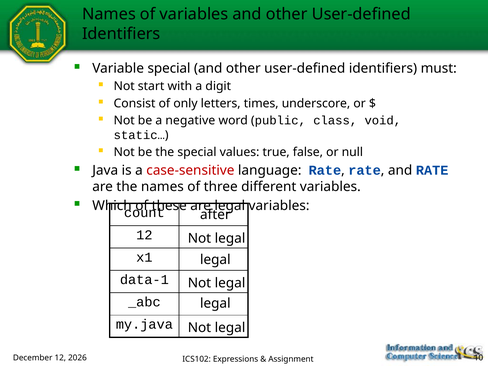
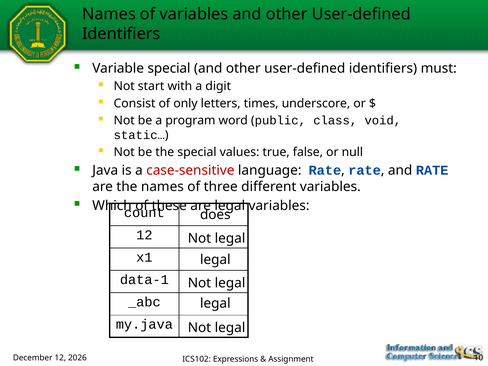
negative: negative -> program
after: after -> does
